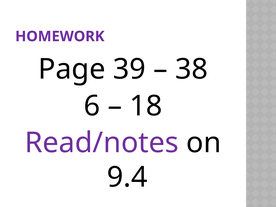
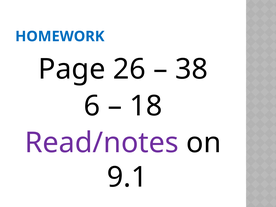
HOMEWORK colour: purple -> blue
39: 39 -> 26
9.4: 9.4 -> 9.1
